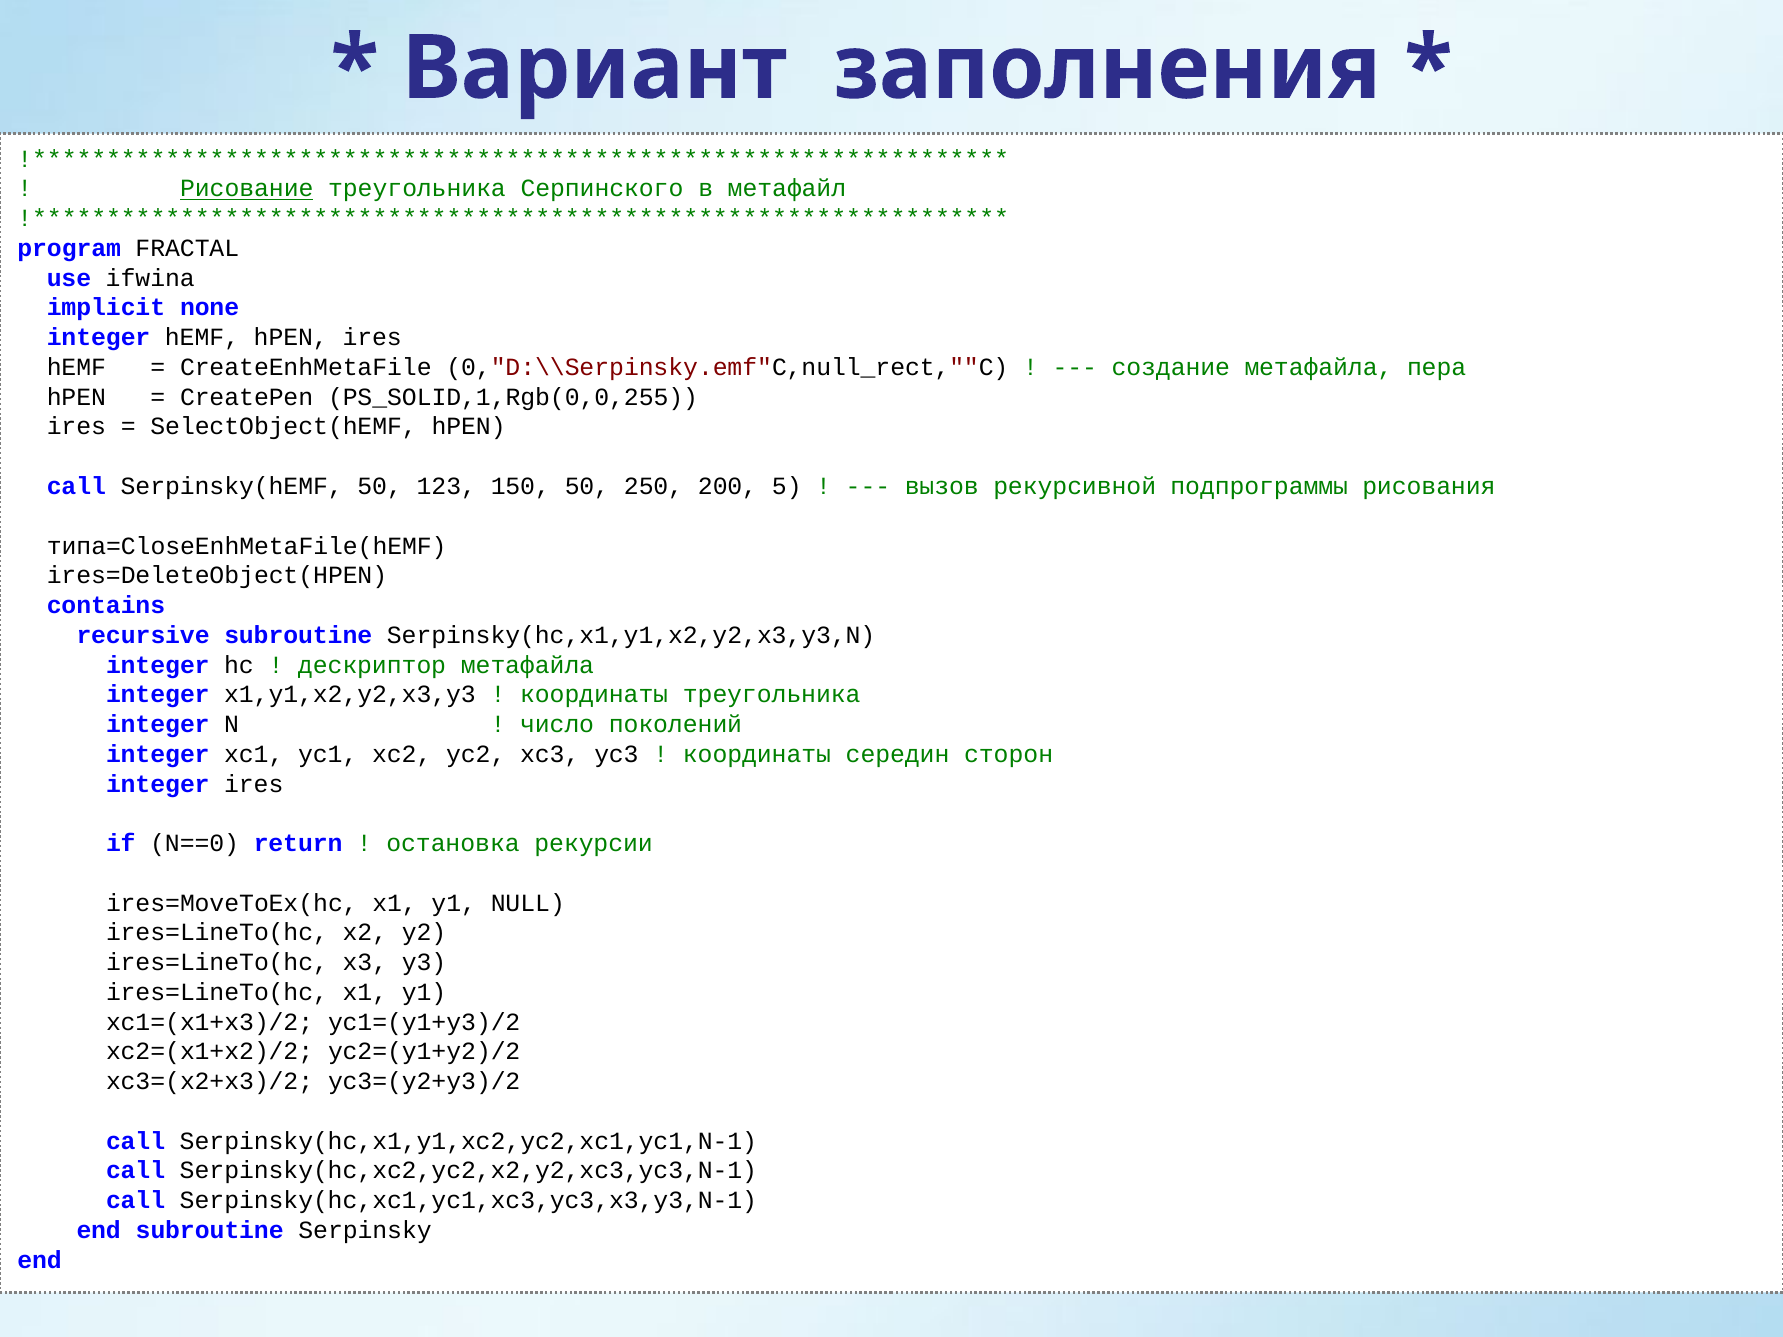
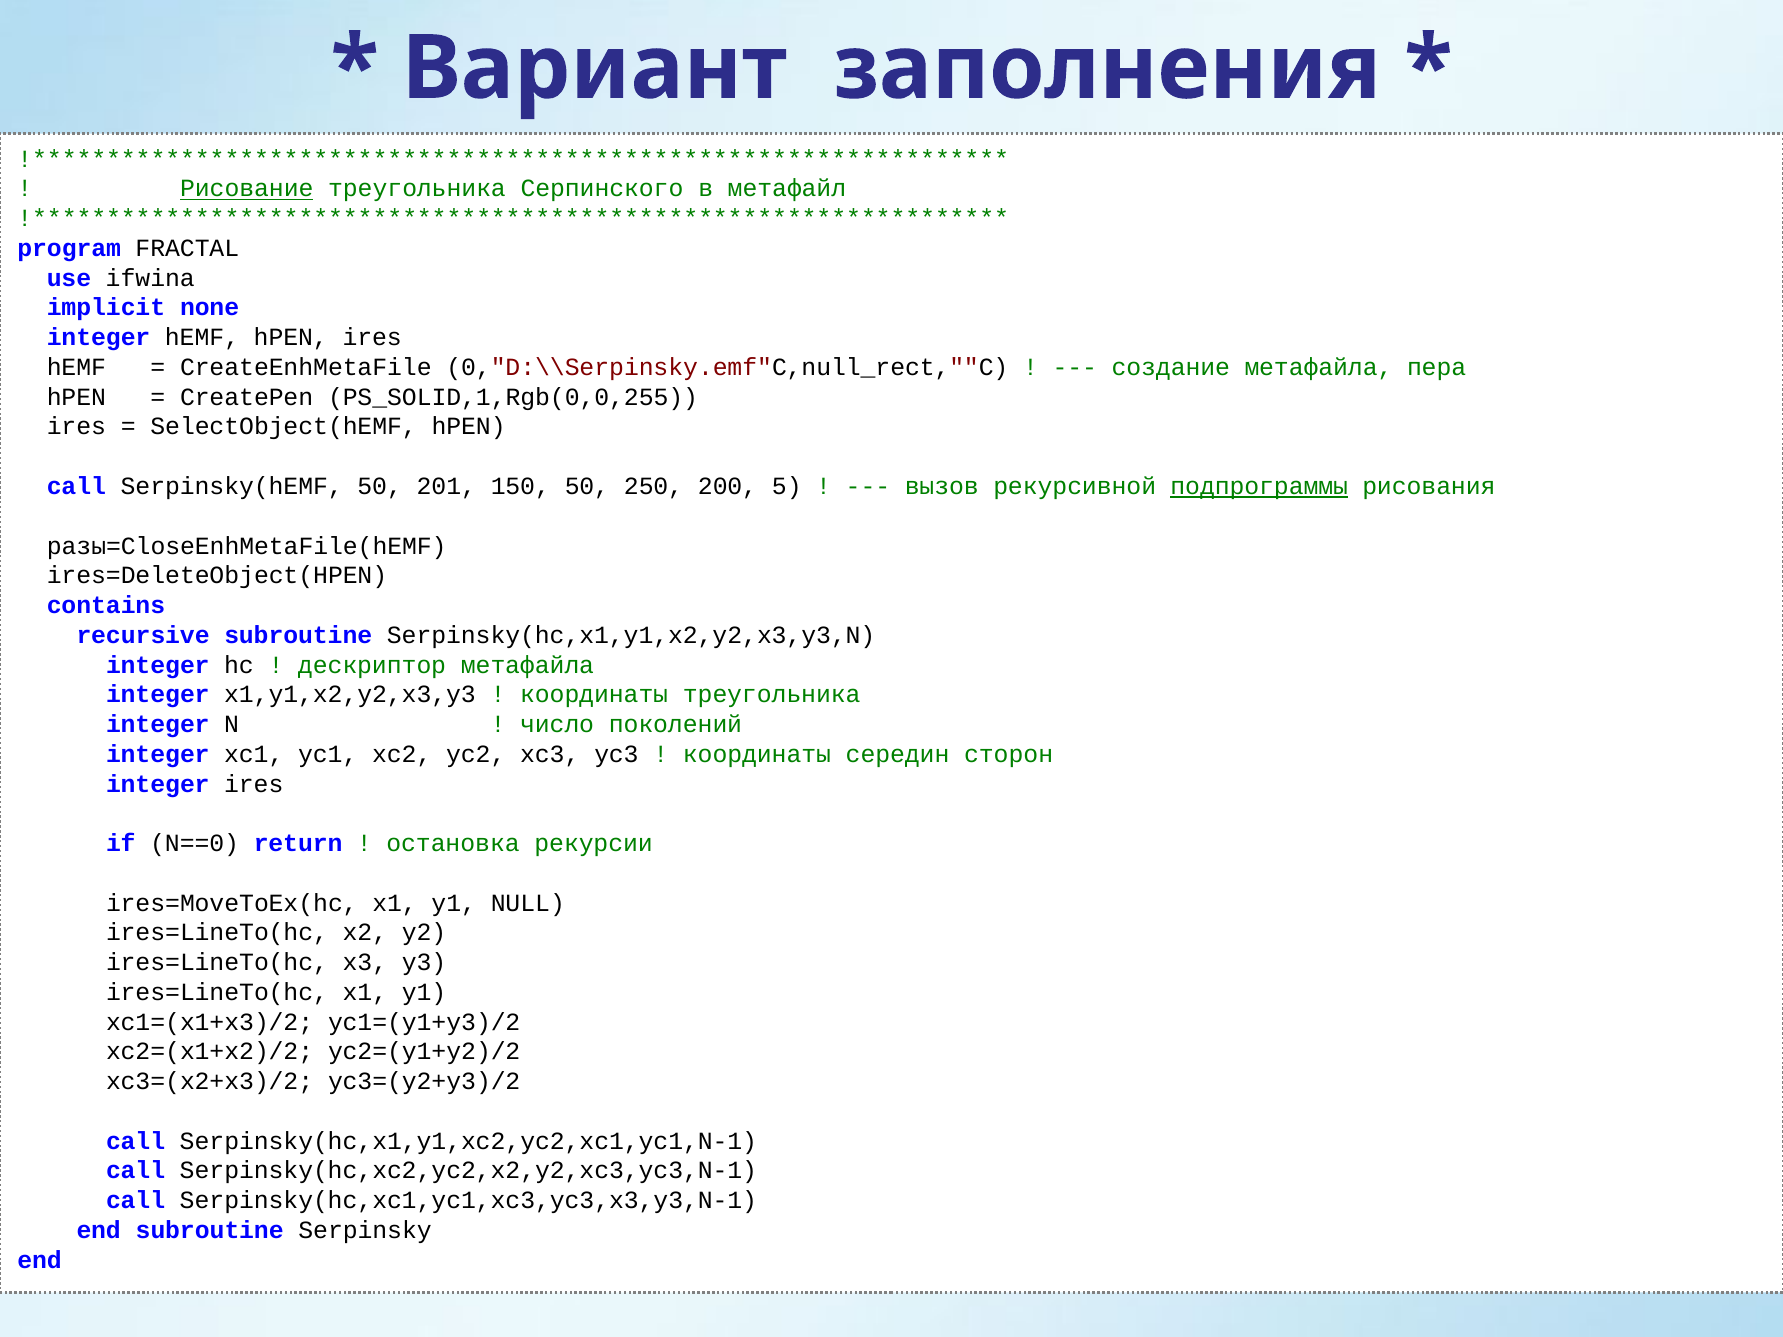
123: 123 -> 201
подпрограммы underline: none -> present
типа=CloseEnhMetaFile(hEMF: типа=CloseEnhMetaFile(hEMF -> разы=CloseEnhMetaFile(hEMF
